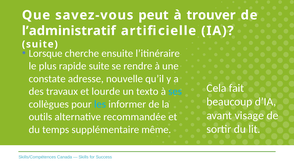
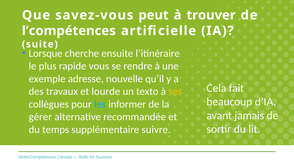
l’administratif: l’administratif -> l’compétences
rapide suite: suite -> vous
constate: constate -> exemple
ses colour: light blue -> yellow
visage: visage -> jamais
outils: outils -> gérer
même: même -> suivre
